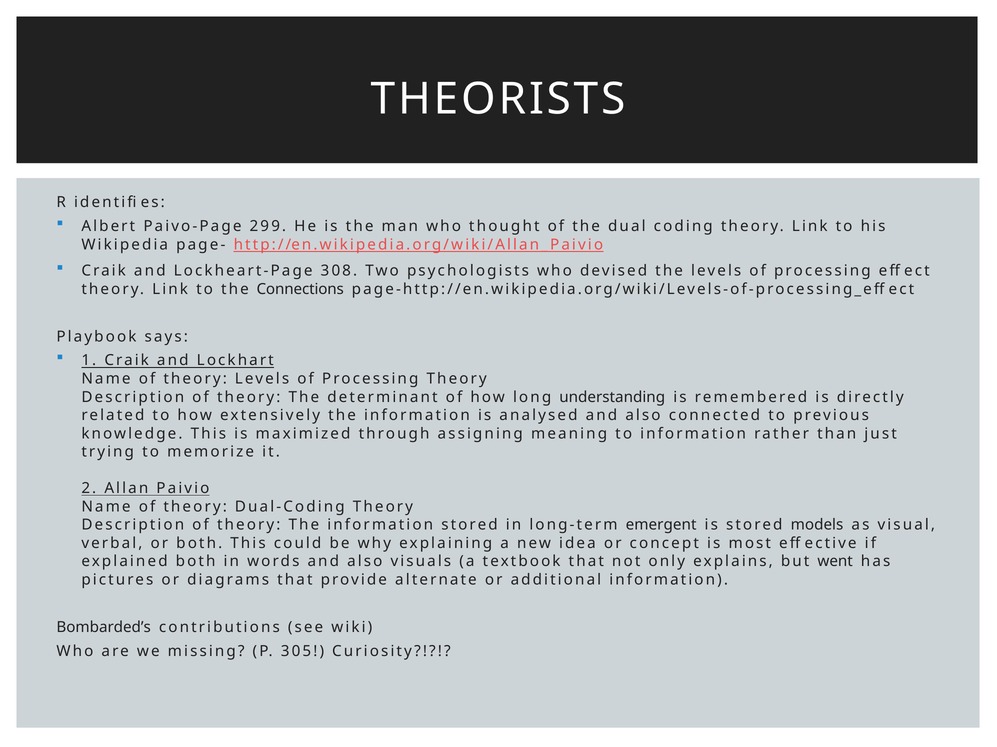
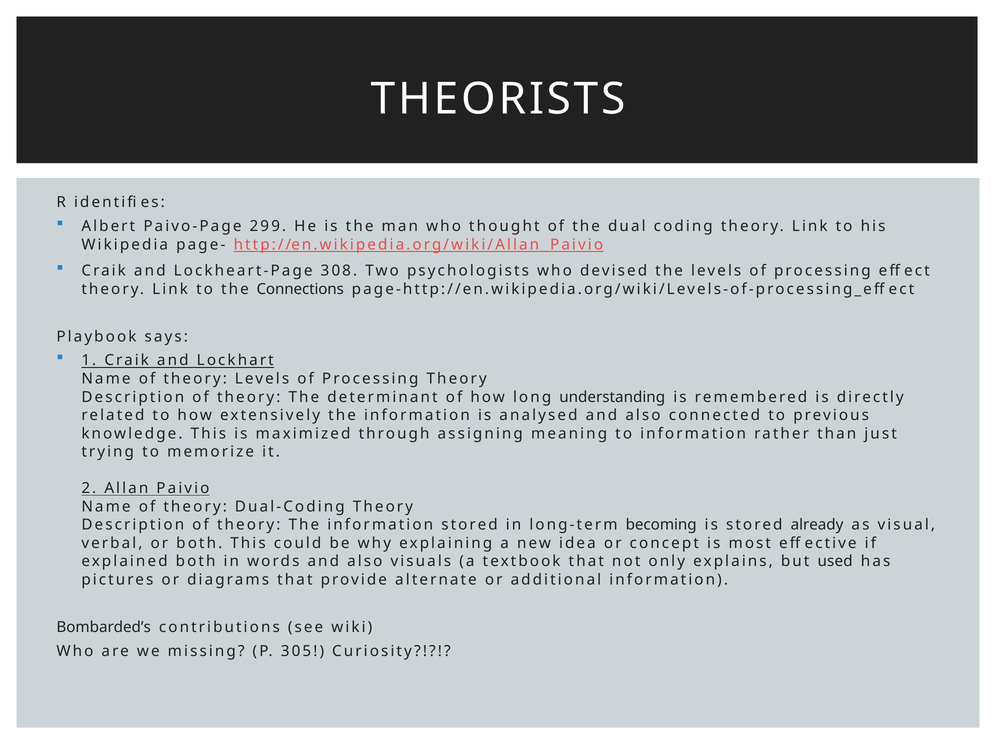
emergent: emergent -> becoming
models: models -> already
went: went -> used
